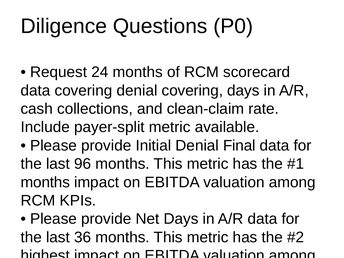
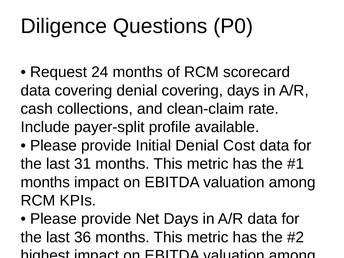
payer-split metric: metric -> profile
Denial Final: Final -> Cost
96: 96 -> 31
